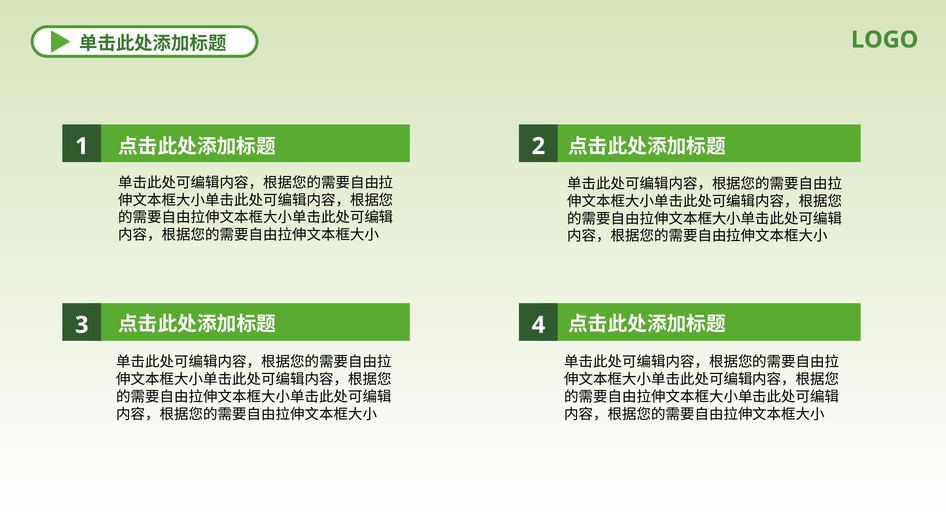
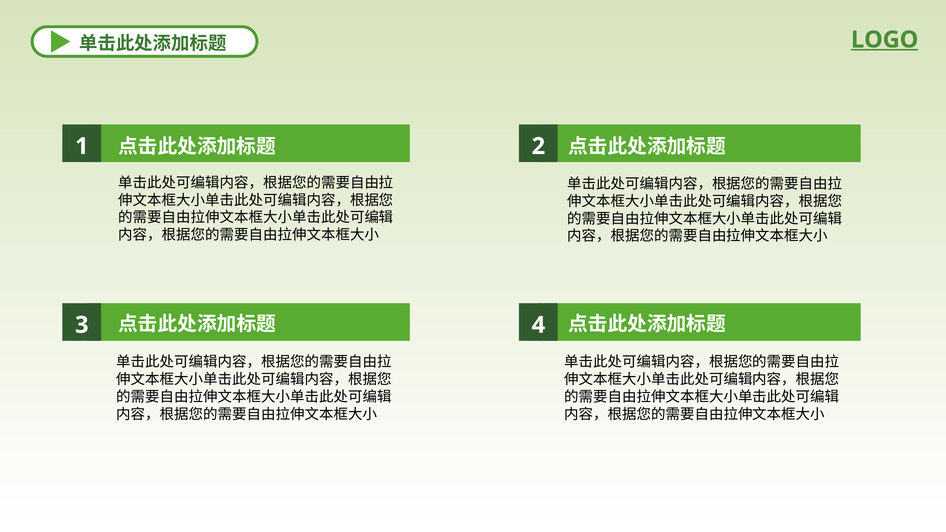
LOGO underline: none -> present
